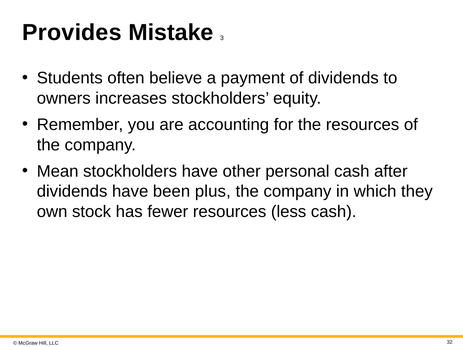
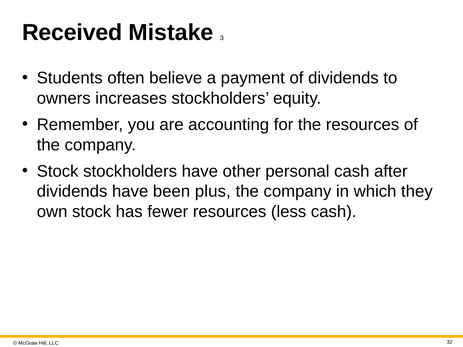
Provides: Provides -> Received
Mean at (58, 171): Mean -> Stock
